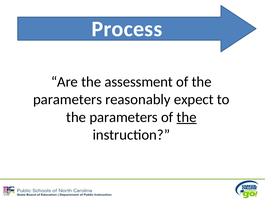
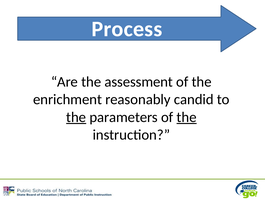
parameters at (68, 99): parameters -> enrichment
expect: expect -> candid
the at (76, 117) underline: none -> present
